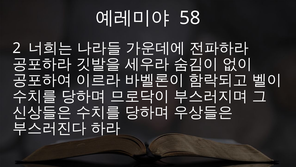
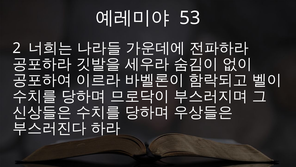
58: 58 -> 53
